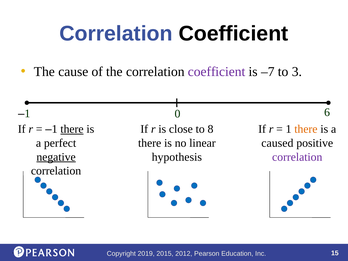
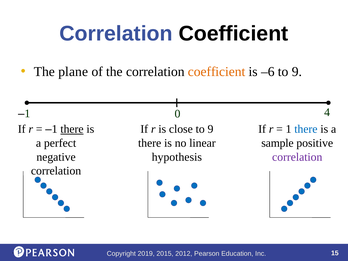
cause: cause -> plane
coefficient at (217, 72) colour: purple -> orange
–7: –7 -> –6
3 at (297, 72): 3 -> 9
6: 6 -> 4
close to 8: 8 -> 9
there at (306, 129) colour: orange -> blue
caused: caused -> sample
negative underline: present -> none
